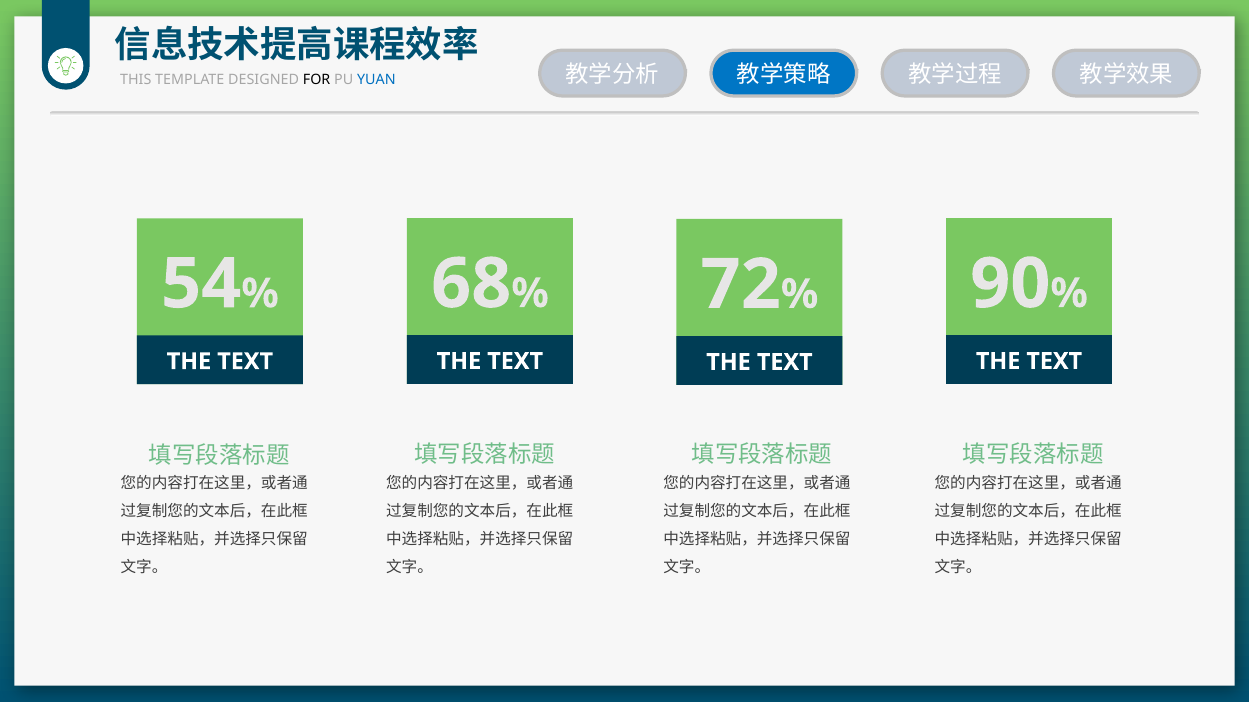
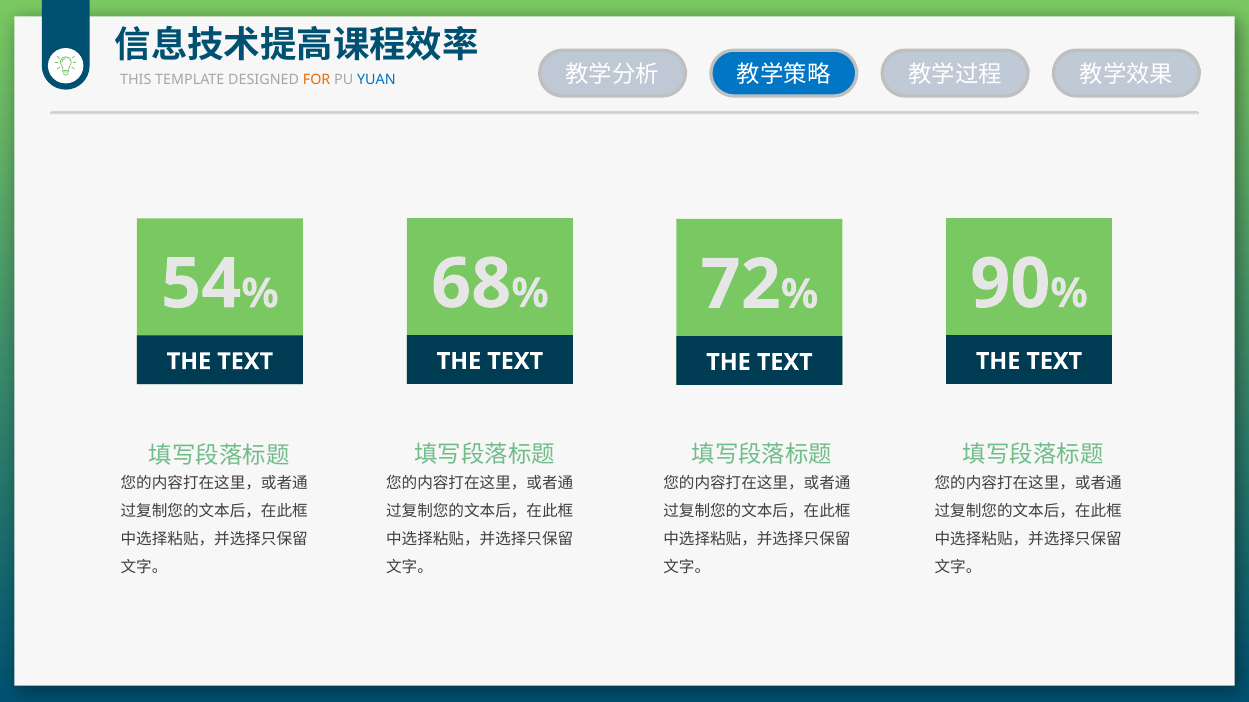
FOR colour: black -> orange
